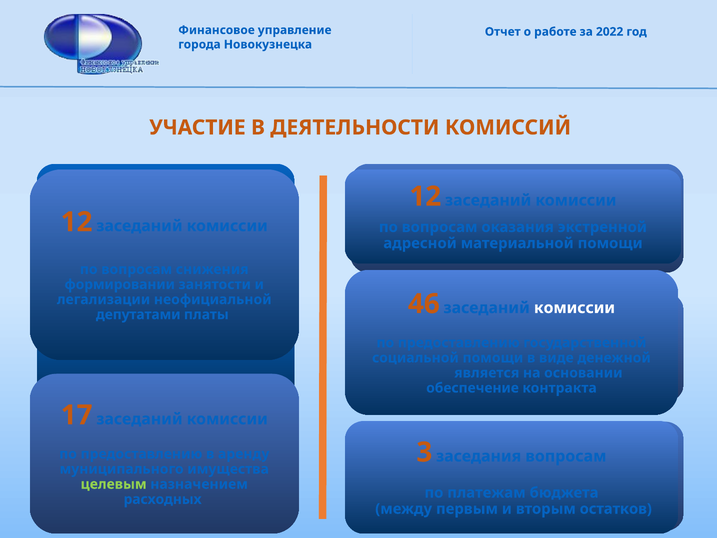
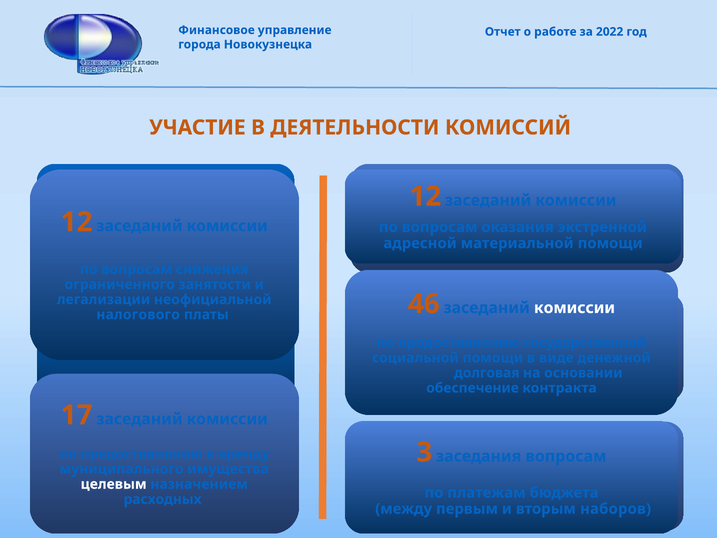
формировании: формировании -> ограниченного
депутатами: депутатами -> налогового
является: является -> долговая
целевым colour: light green -> white
остатков: остатков -> наборов
